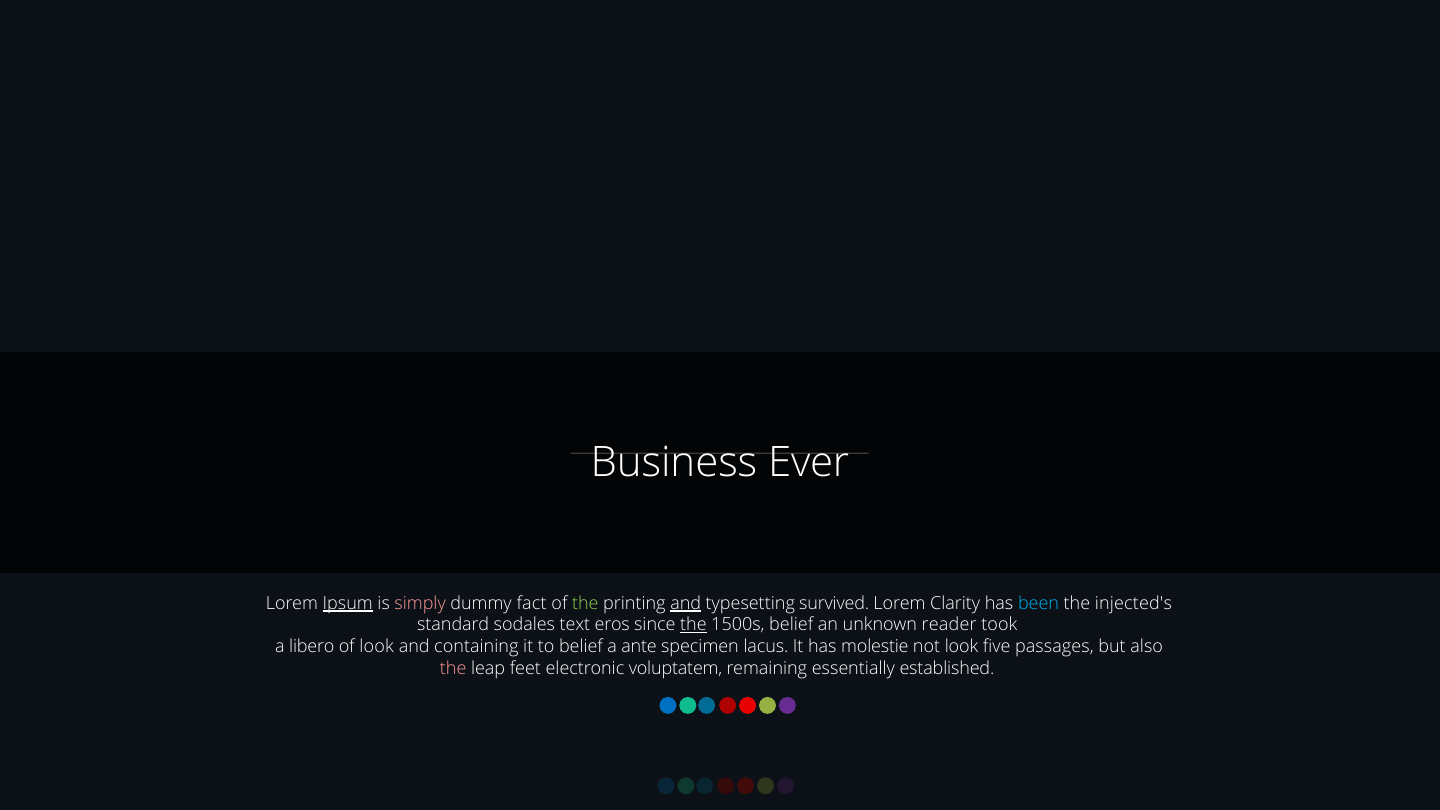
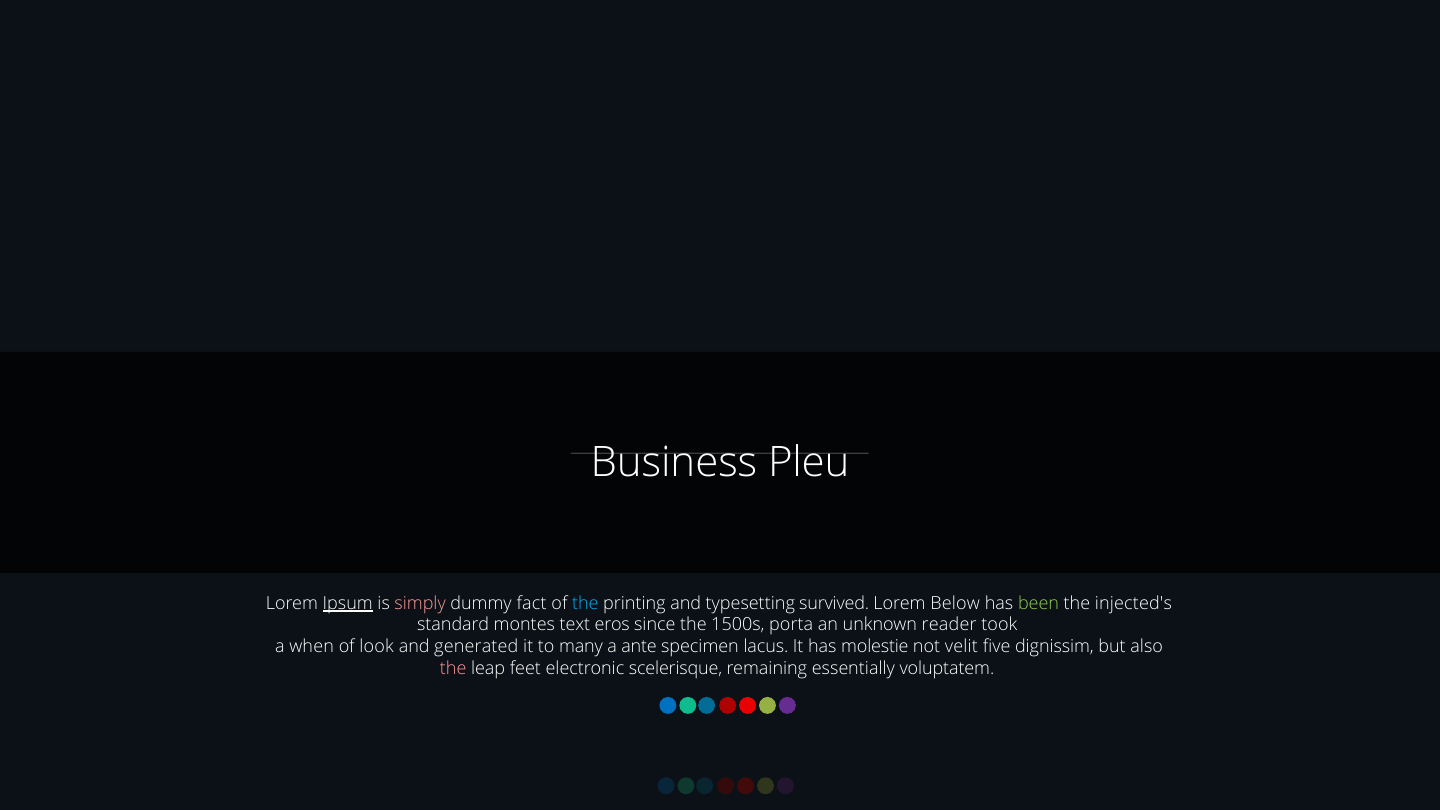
Ever: Ever -> Pleu
the at (585, 603) colour: light green -> light blue
and at (686, 603) underline: present -> none
Clarity: Clarity -> Below
been colour: light blue -> light green
sodales: sodales -> montes
the at (693, 625) underline: present -> none
1500s belief: belief -> porta
libero: libero -> when
containing: containing -> generated
to belief: belief -> many
not look: look -> velit
passages: passages -> dignissim
voluptatem: voluptatem -> scelerisque
established: established -> voluptatem
